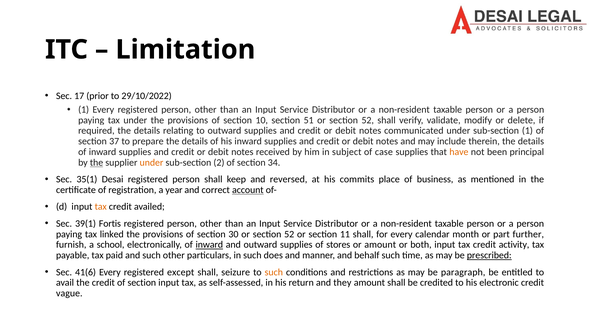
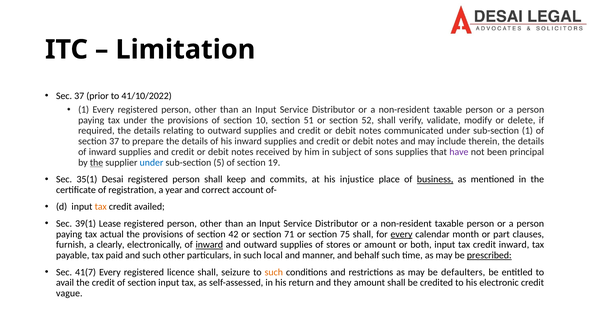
Sec 17: 17 -> 37
29/10/2022: 29/10/2022 -> 41/10/2022
case: case -> sons
have colour: orange -> purple
under at (151, 163) colour: orange -> blue
2: 2 -> 5
34: 34 -> 19
reversed: reversed -> commits
commits: commits -> injustice
business underline: none -> present
account underline: present -> none
Fortis: Fortis -> Lease
linked: linked -> actual
30: 30 -> 42
52 at (289, 234): 52 -> 71
11: 11 -> 75
every at (402, 234) underline: none -> present
further: further -> clauses
school: school -> clearly
credit activity: activity -> inward
does: does -> local
41(6: 41(6 -> 41(7
except: except -> licence
paragraph: paragraph -> defaulters
